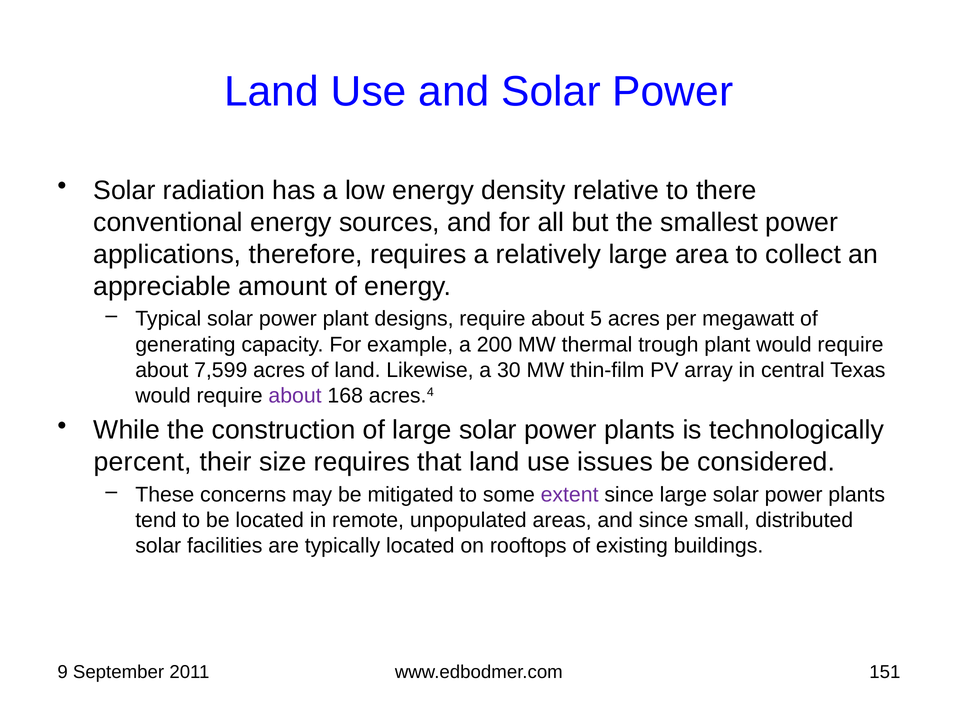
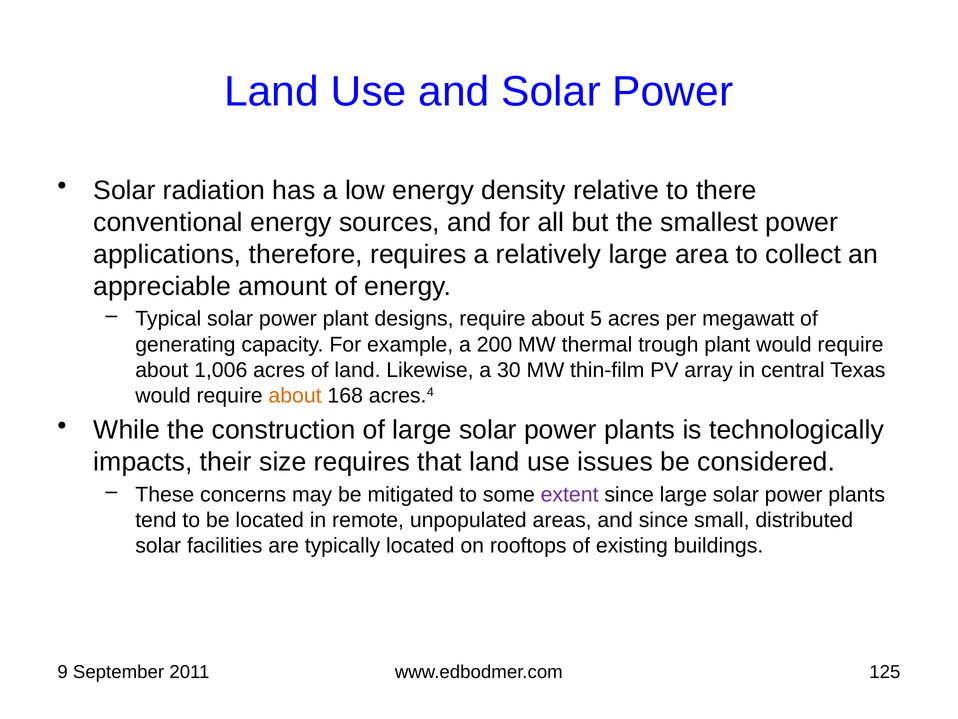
7,599: 7,599 -> 1,006
about at (295, 395) colour: purple -> orange
percent: percent -> impacts
151: 151 -> 125
